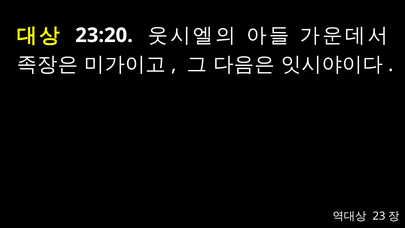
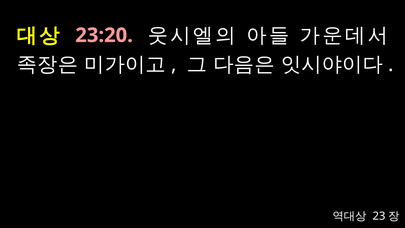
23:20 colour: white -> pink
